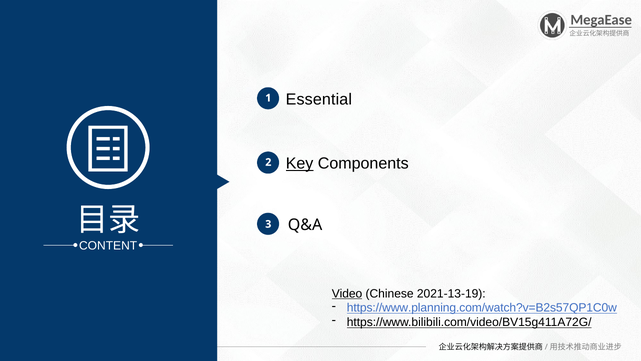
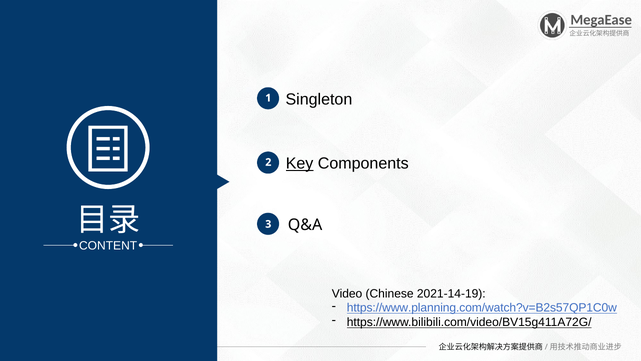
Essential: Essential -> Singleton
Video underline: present -> none
2021-13-19: 2021-13-19 -> 2021-14-19
